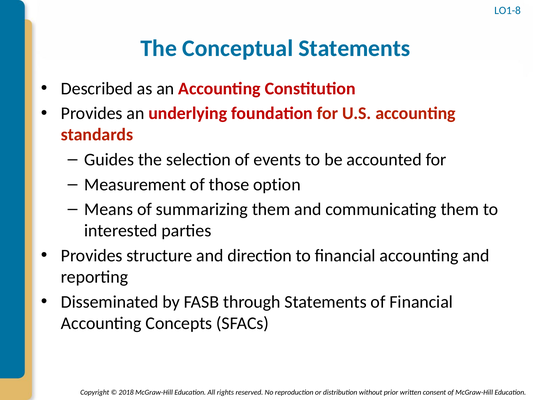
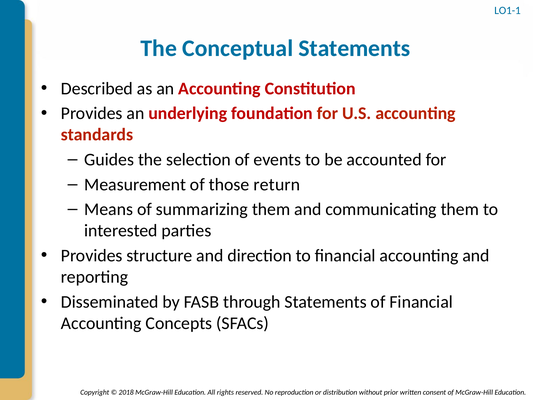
LO1-8: LO1-8 -> LO1-1
option: option -> return
